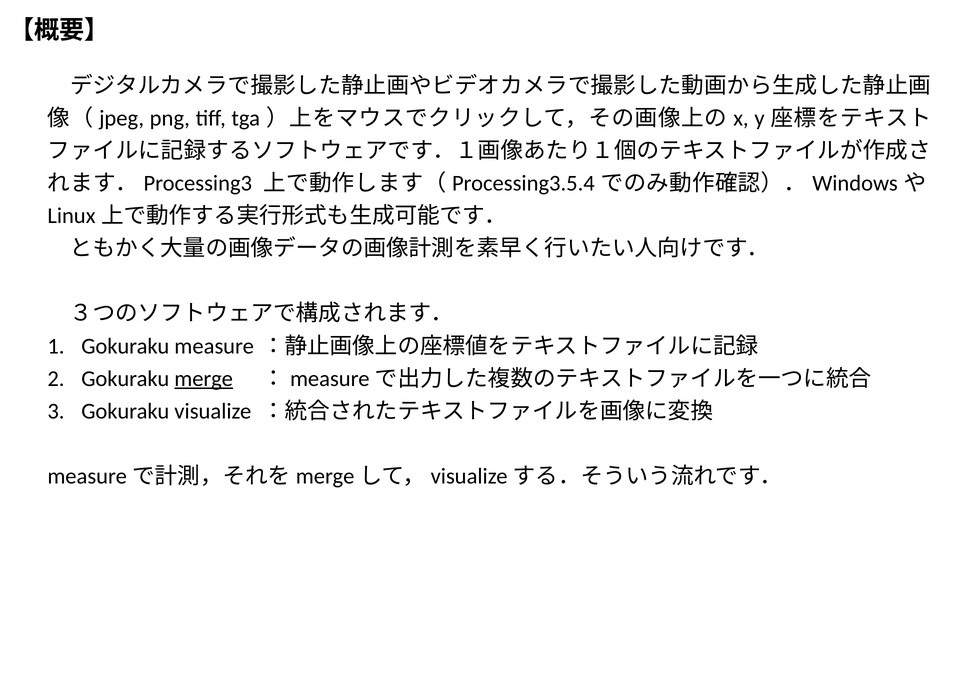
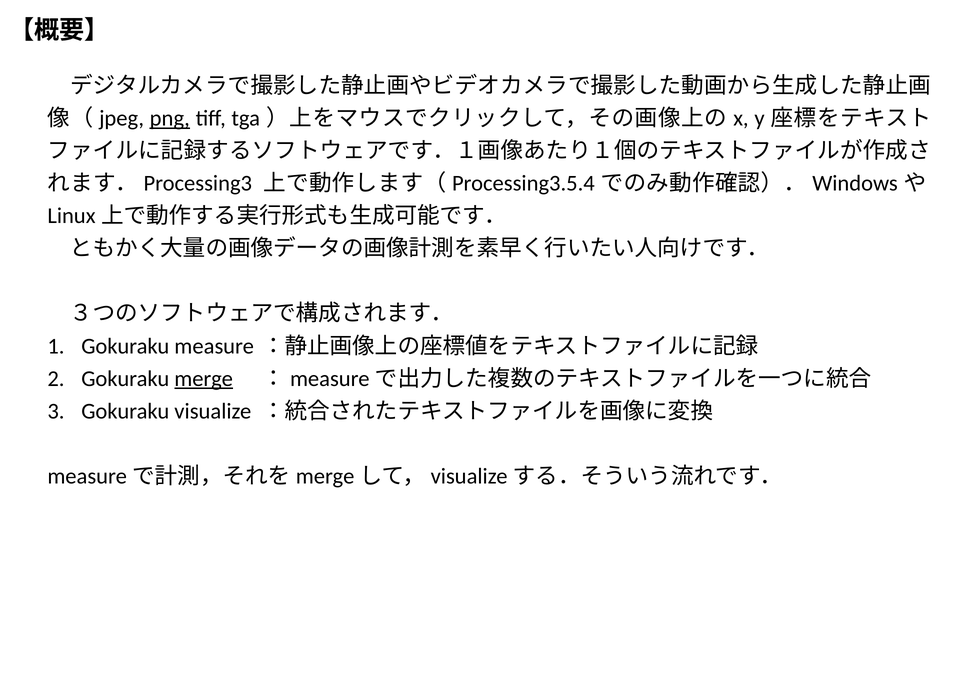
png underline: none -> present
